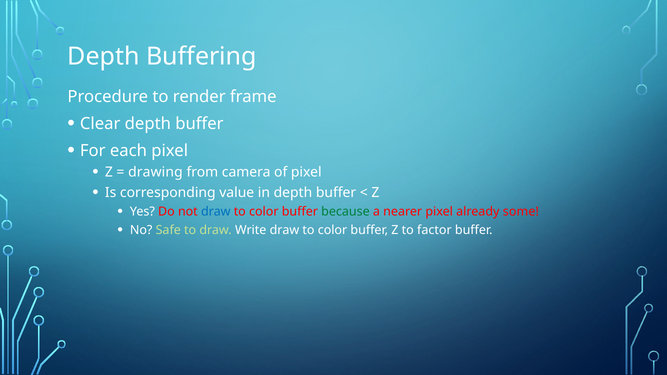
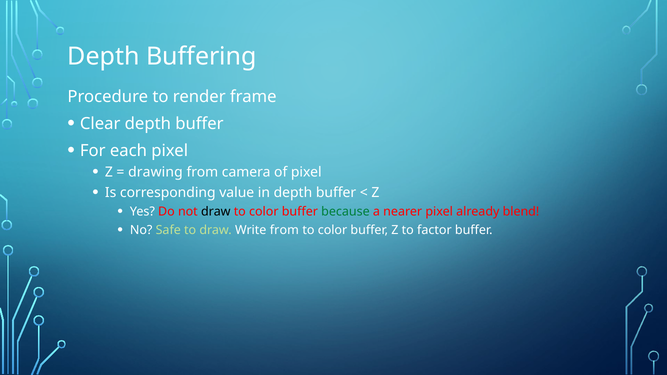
draw at (216, 212) colour: blue -> black
some: some -> blend
Write draw: draw -> from
